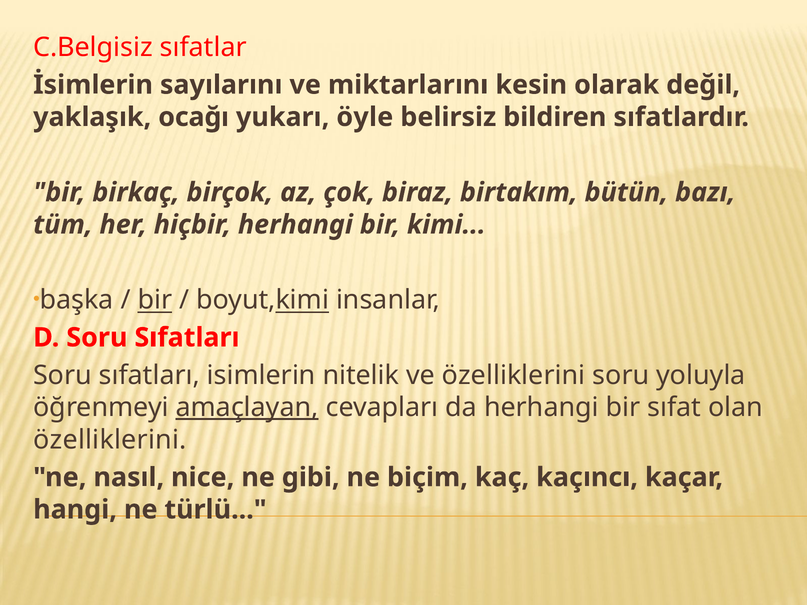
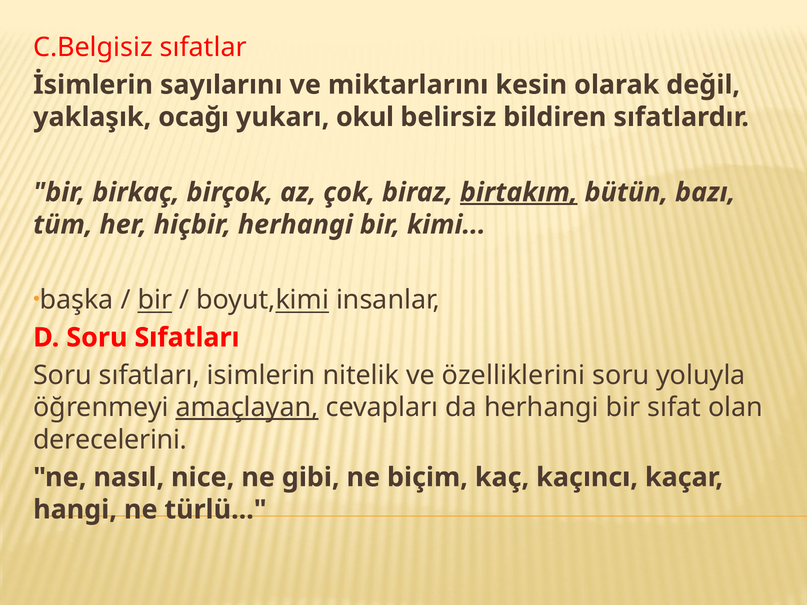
öyle: öyle -> okul
birtakım underline: none -> present
özelliklerini at (110, 440): özelliklerini -> derecelerini
